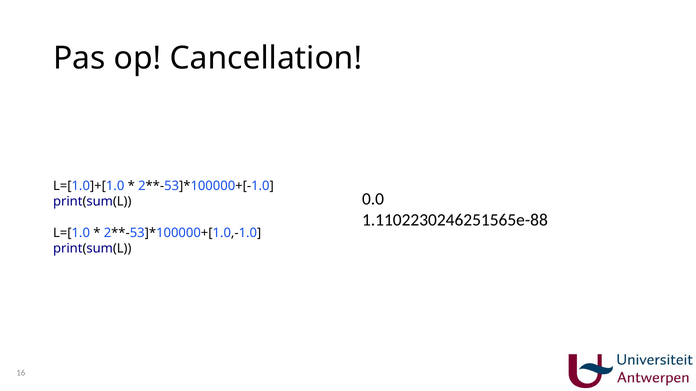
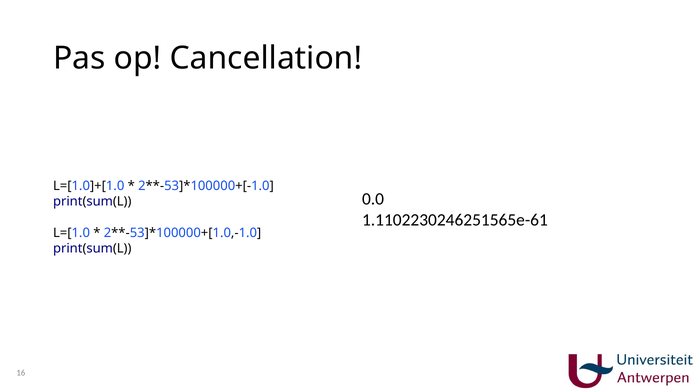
1.1102230246251565e-88: 1.1102230246251565e-88 -> 1.1102230246251565e-61
